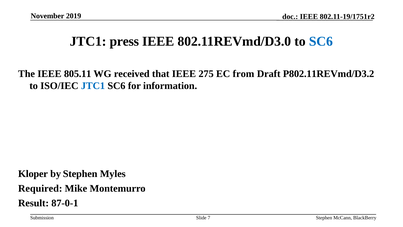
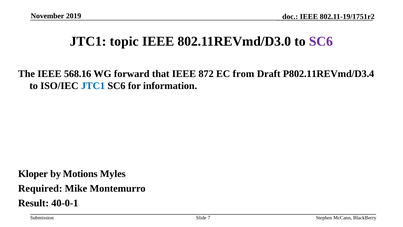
press: press -> topic
SC6 at (321, 41) colour: blue -> purple
805.11: 805.11 -> 568.16
received: received -> forward
275: 275 -> 872
P802.11REVmd/D3.2: P802.11REVmd/D3.2 -> P802.11REVmd/D3.4
by Stephen: Stephen -> Motions
87-0-1: 87-0-1 -> 40-0-1
